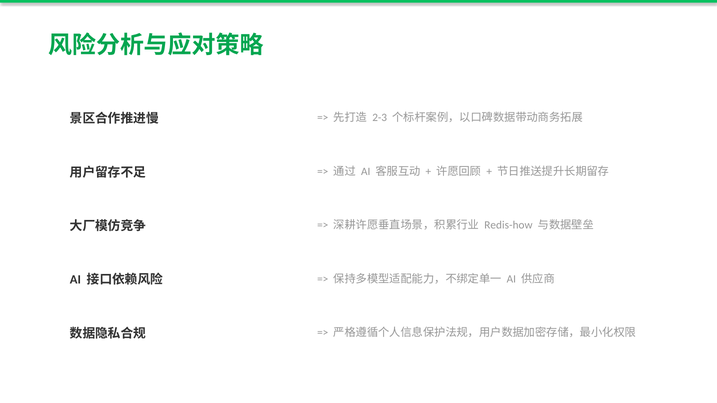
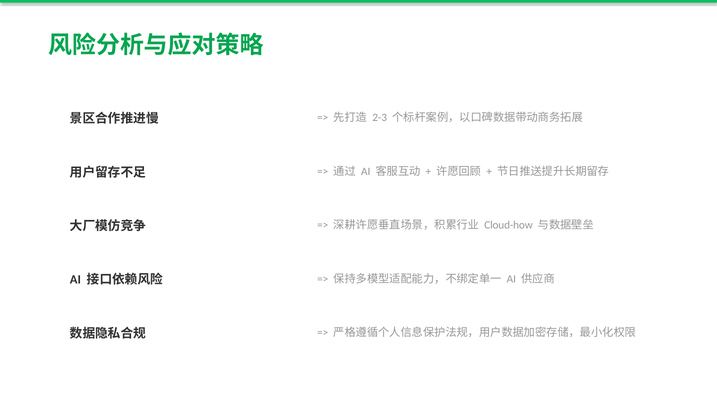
Redis-how: Redis-how -> Cloud-how
